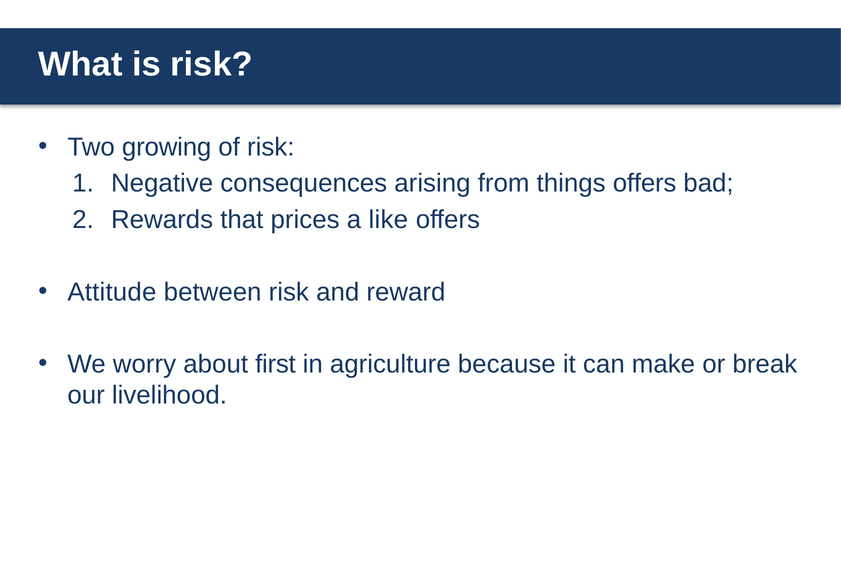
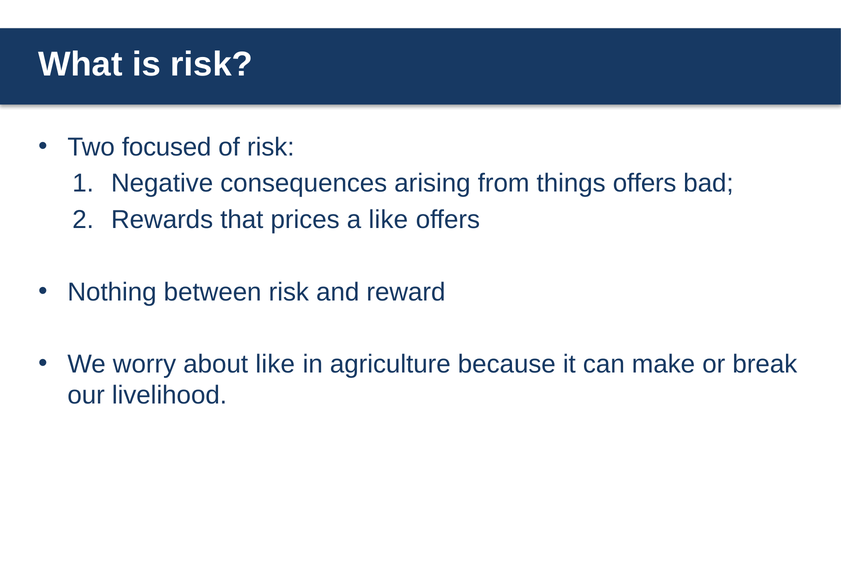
growing: growing -> focused
Attitude: Attitude -> Nothing
about first: first -> like
